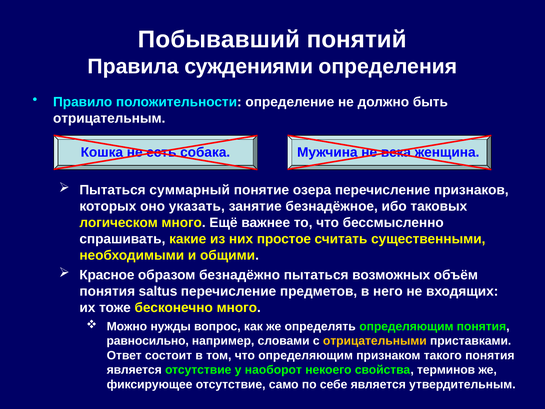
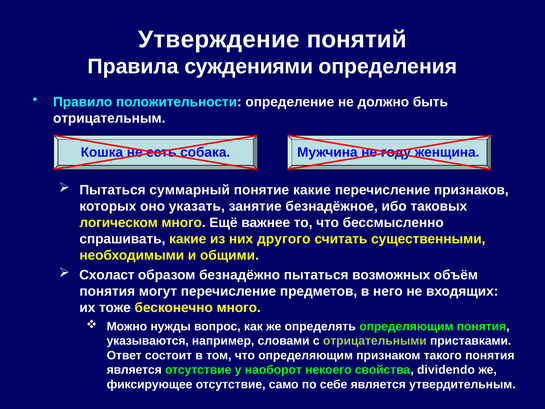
Побывавший: Побывавший -> Утверждение
века: века -> году
понятие озера: озера -> какие
простое: простое -> другого
Красное: Красное -> Схоласт
saltus: saltus -> могут
равносильно: равносильно -> указываются
отрицательными colour: yellow -> light green
терминов: терминов -> dividendo
